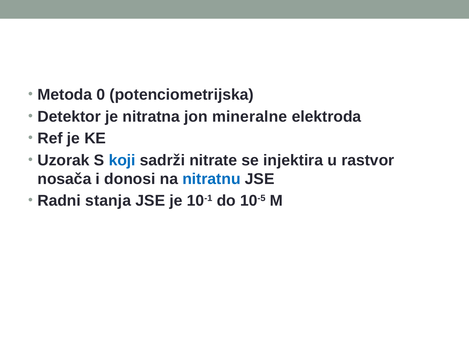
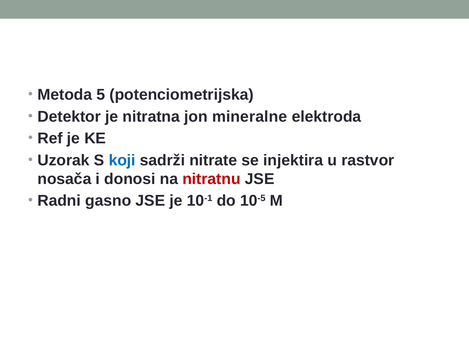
0: 0 -> 5
nitratnu colour: blue -> red
stanja: stanja -> gasno
